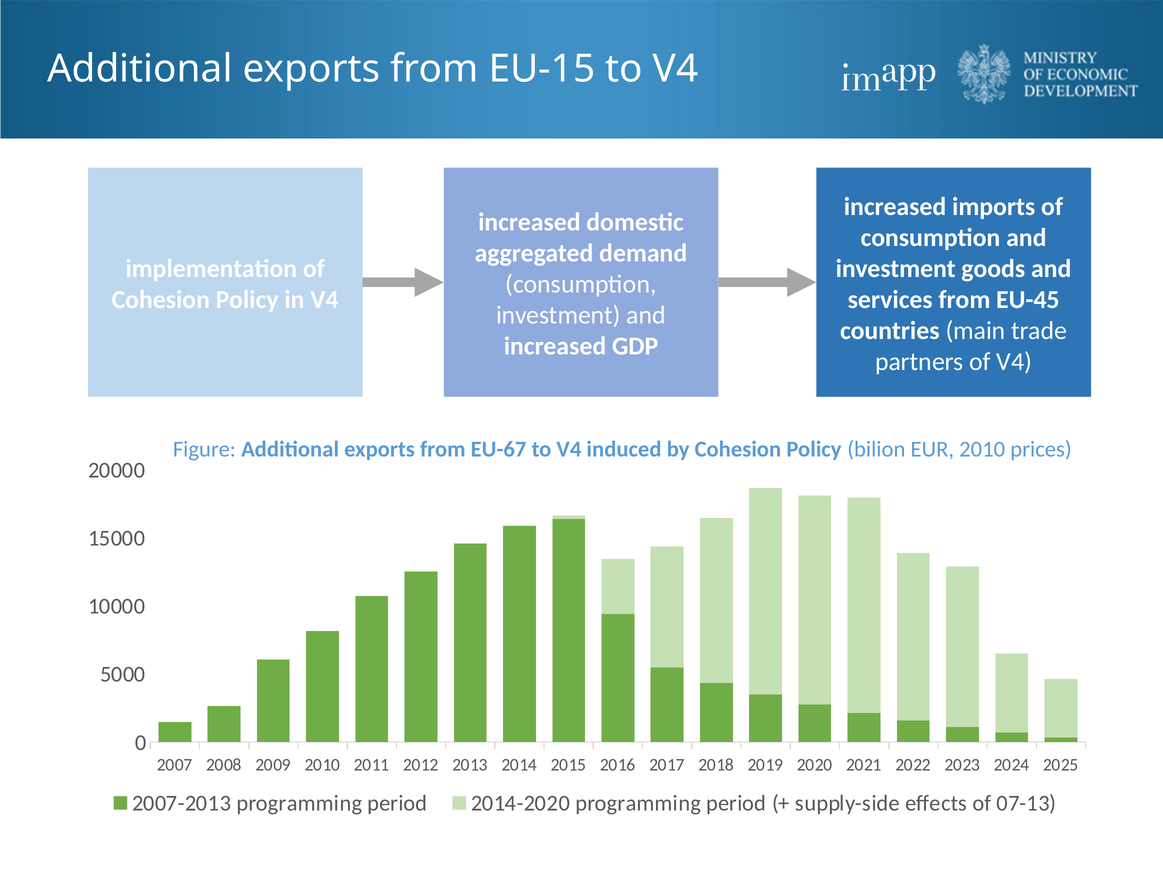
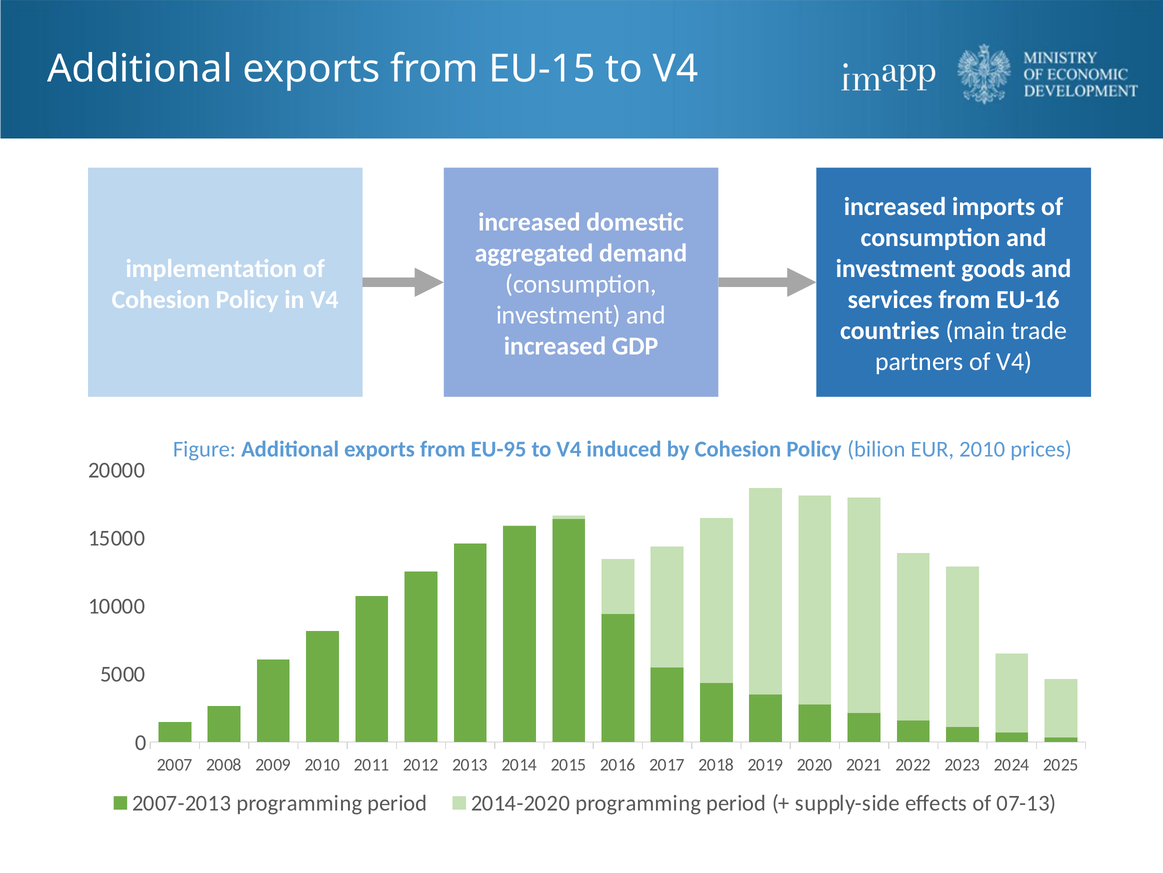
EU-45: EU-45 -> EU-16
EU-67: EU-67 -> EU-95
